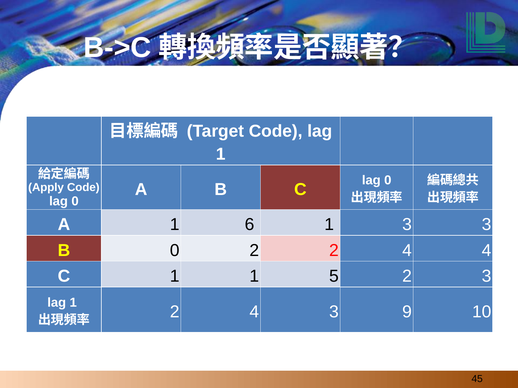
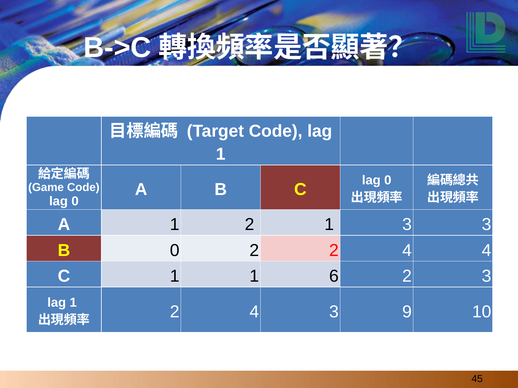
Apply: Apply -> Game
1 6: 6 -> 2
5: 5 -> 6
